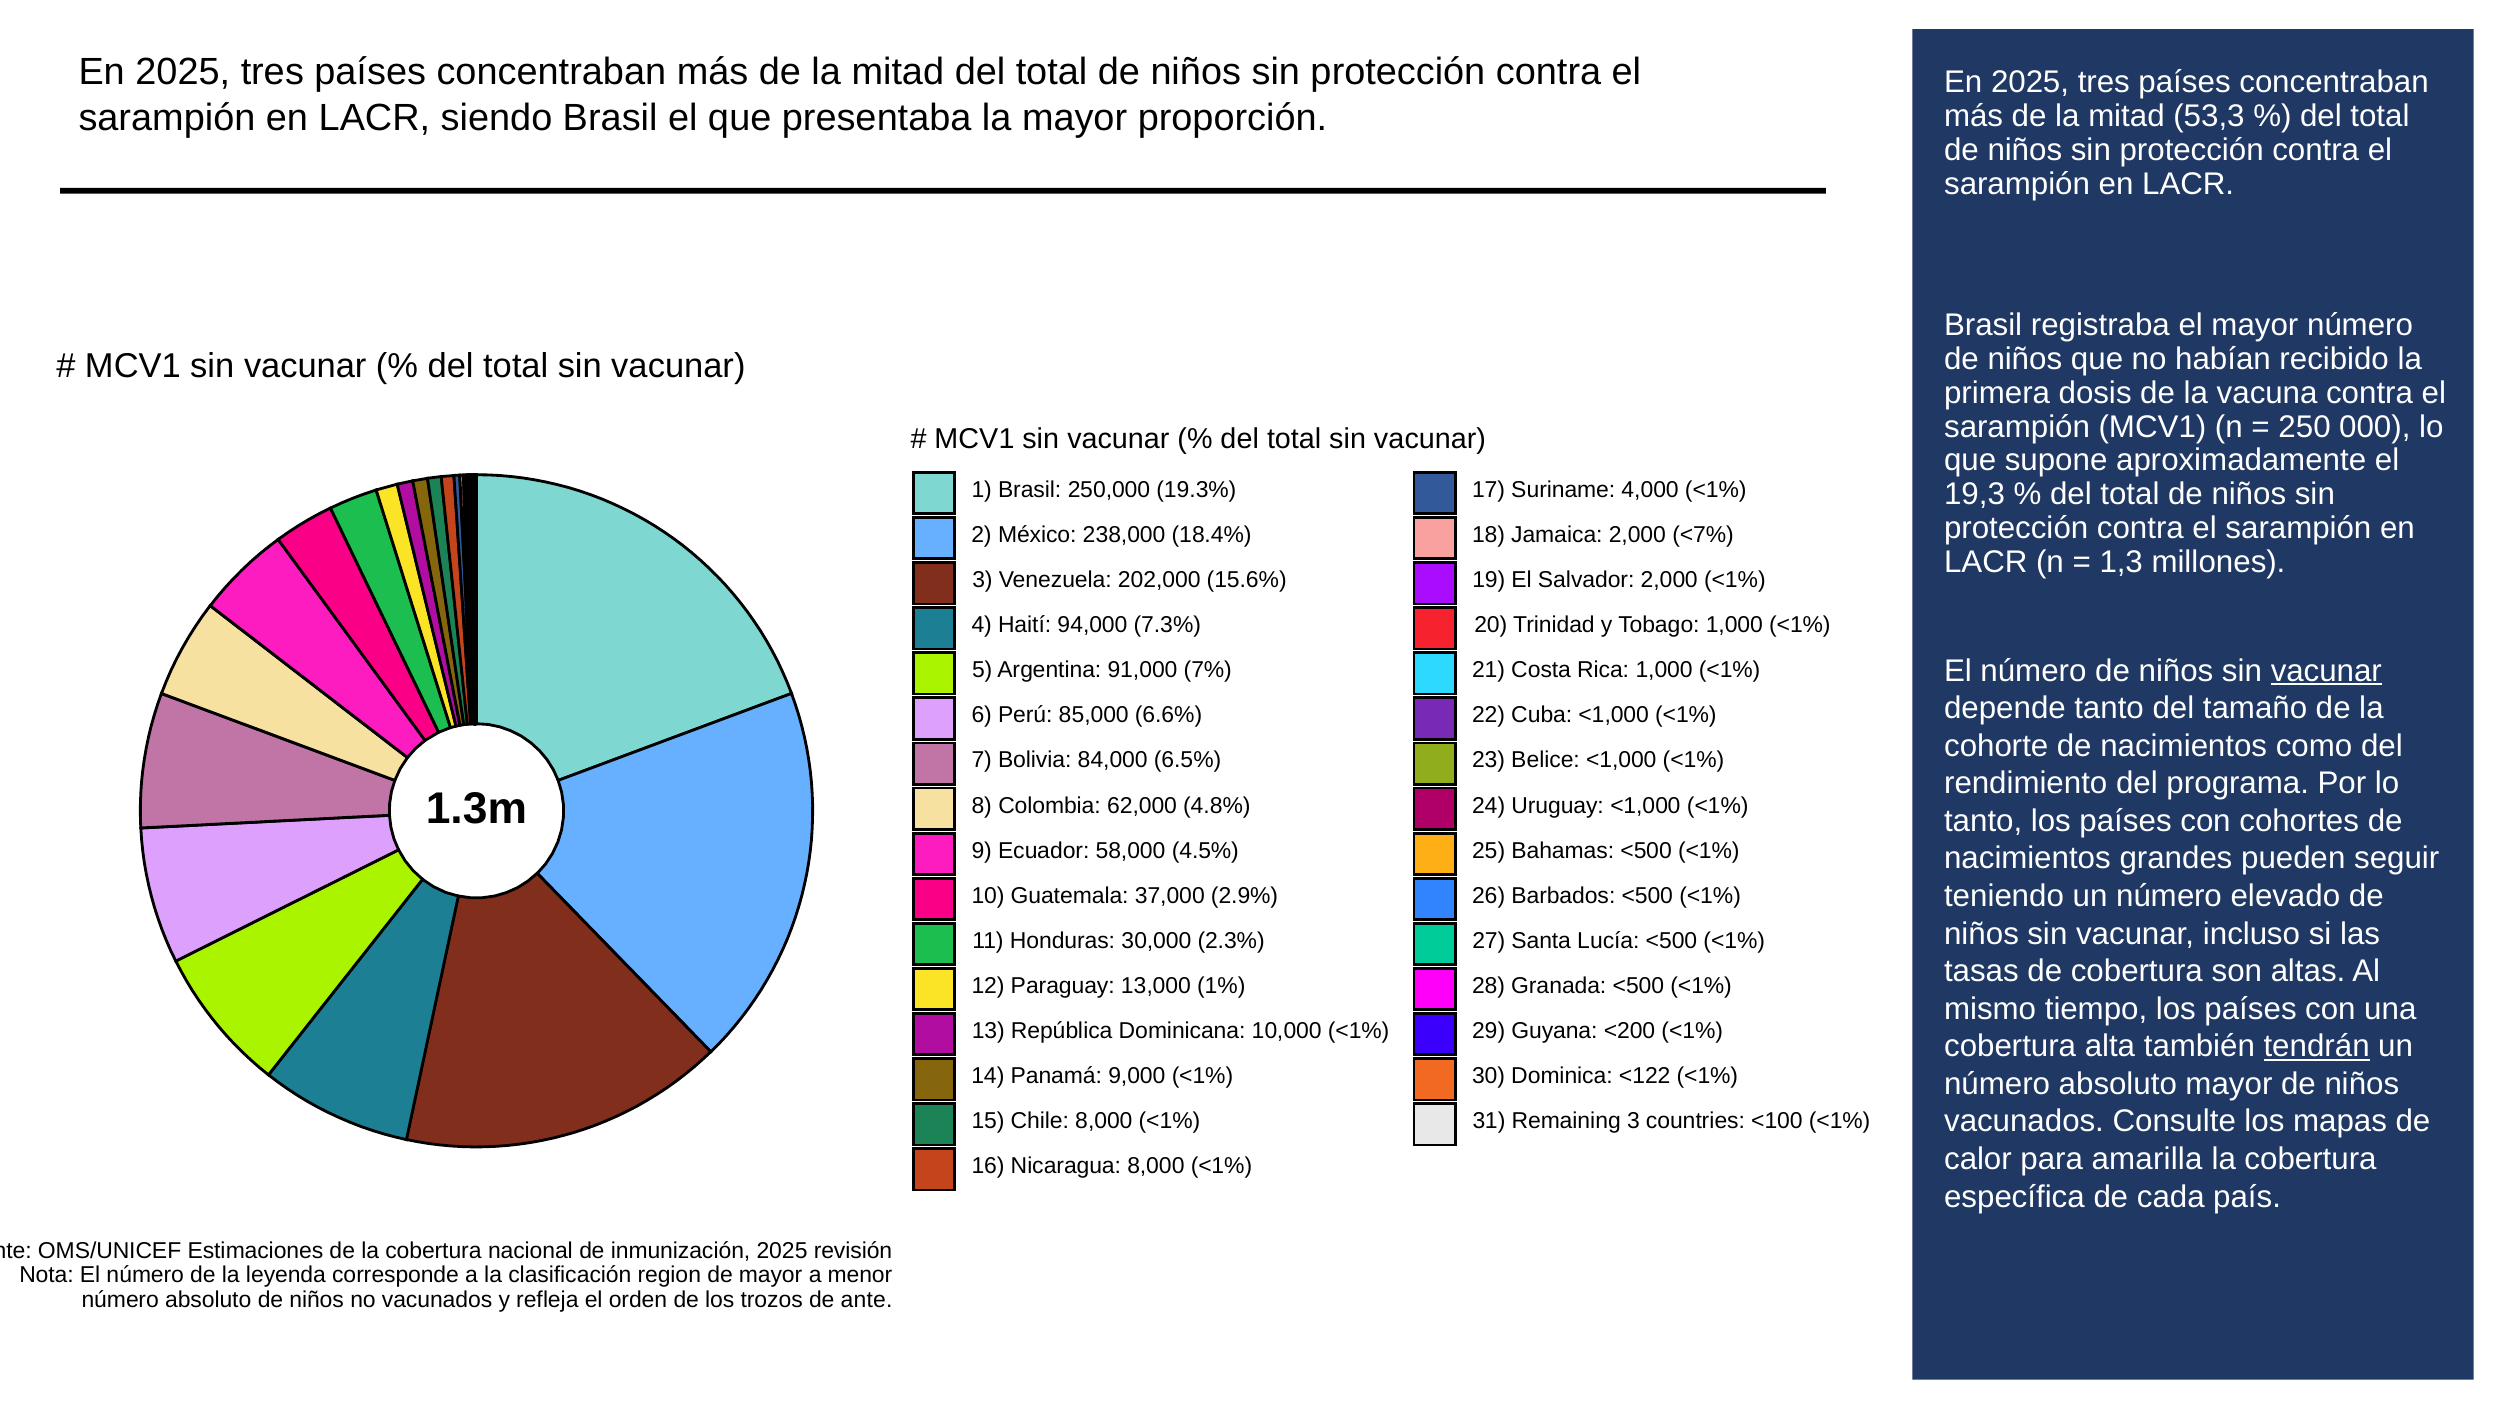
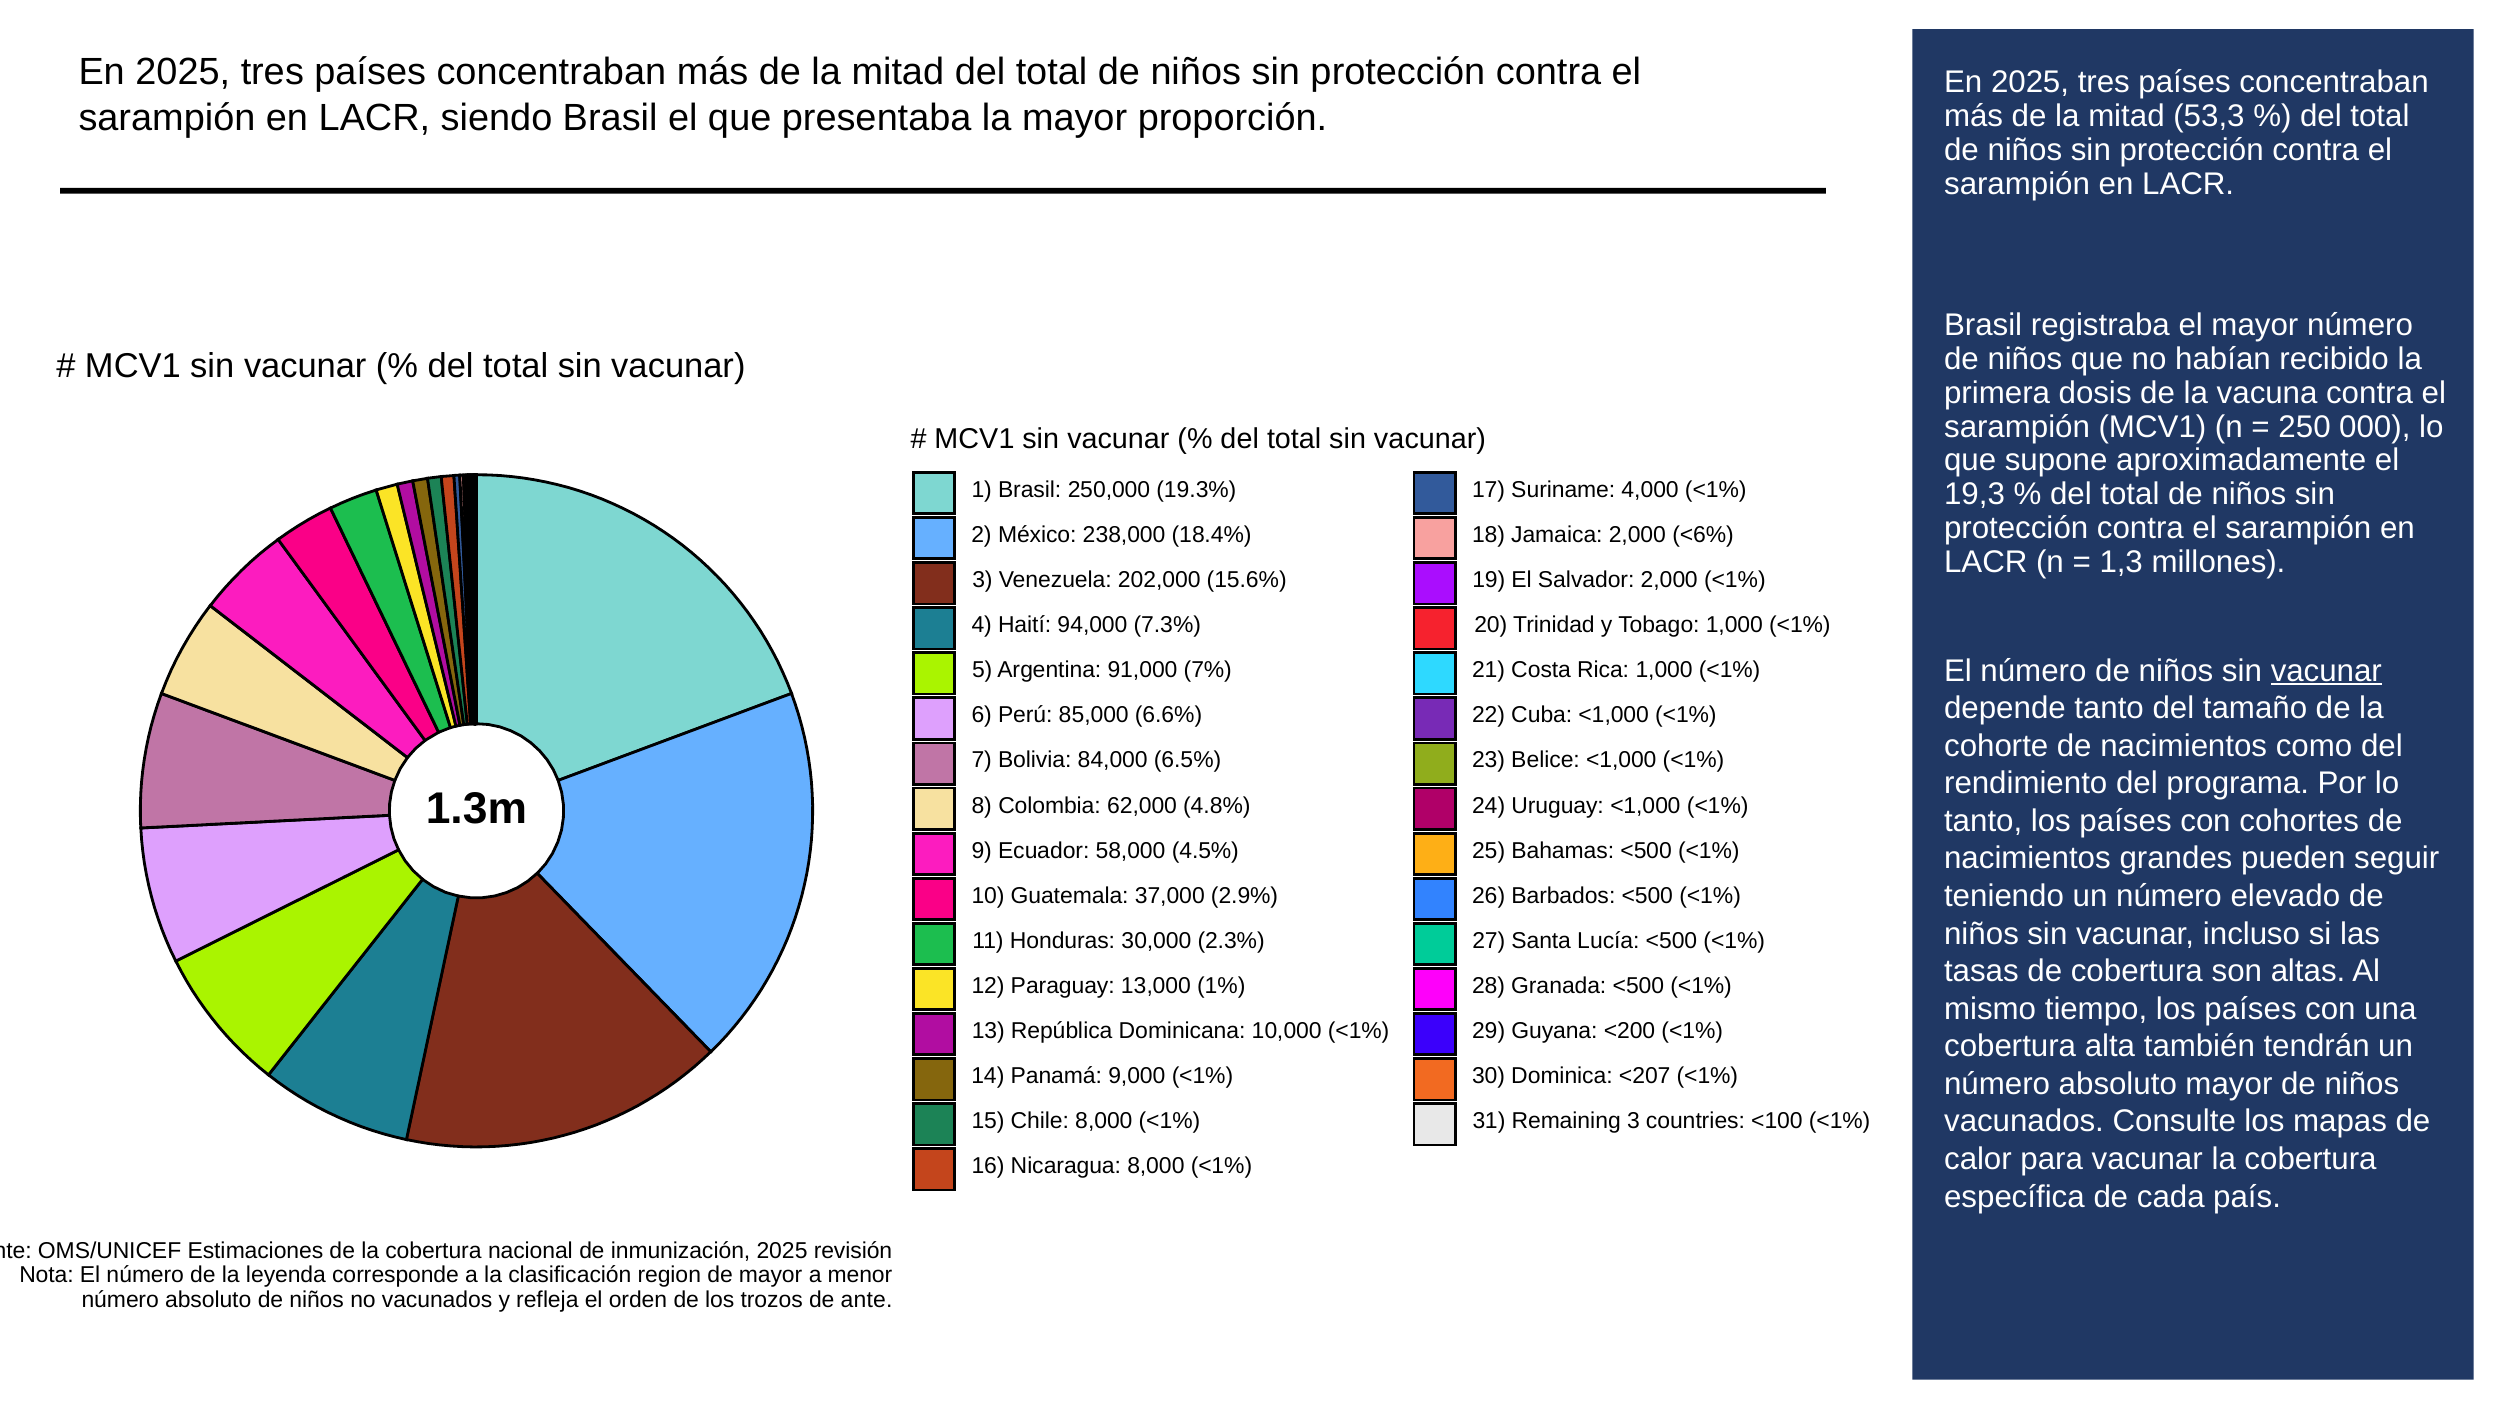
<7%: <7% -> <6%
tendrán underline: present -> none
<122: <122 -> <207
para amarilla: amarilla -> vacunar
